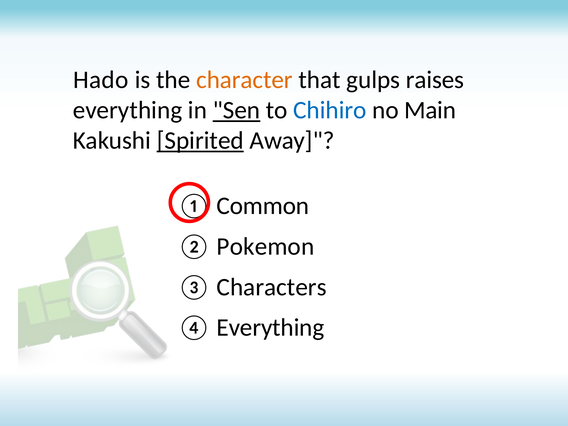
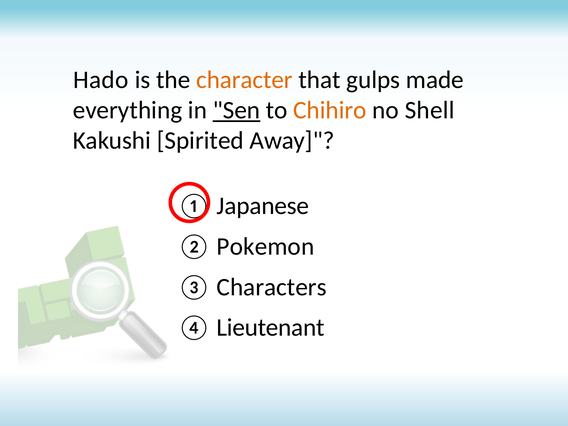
raises: raises -> made
Chihiro colour: blue -> orange
Main: Main -> Shell
Spirited underline: present -> none
Common: Common -> Japanese
④ Everything: Everything -> Lieutenant
